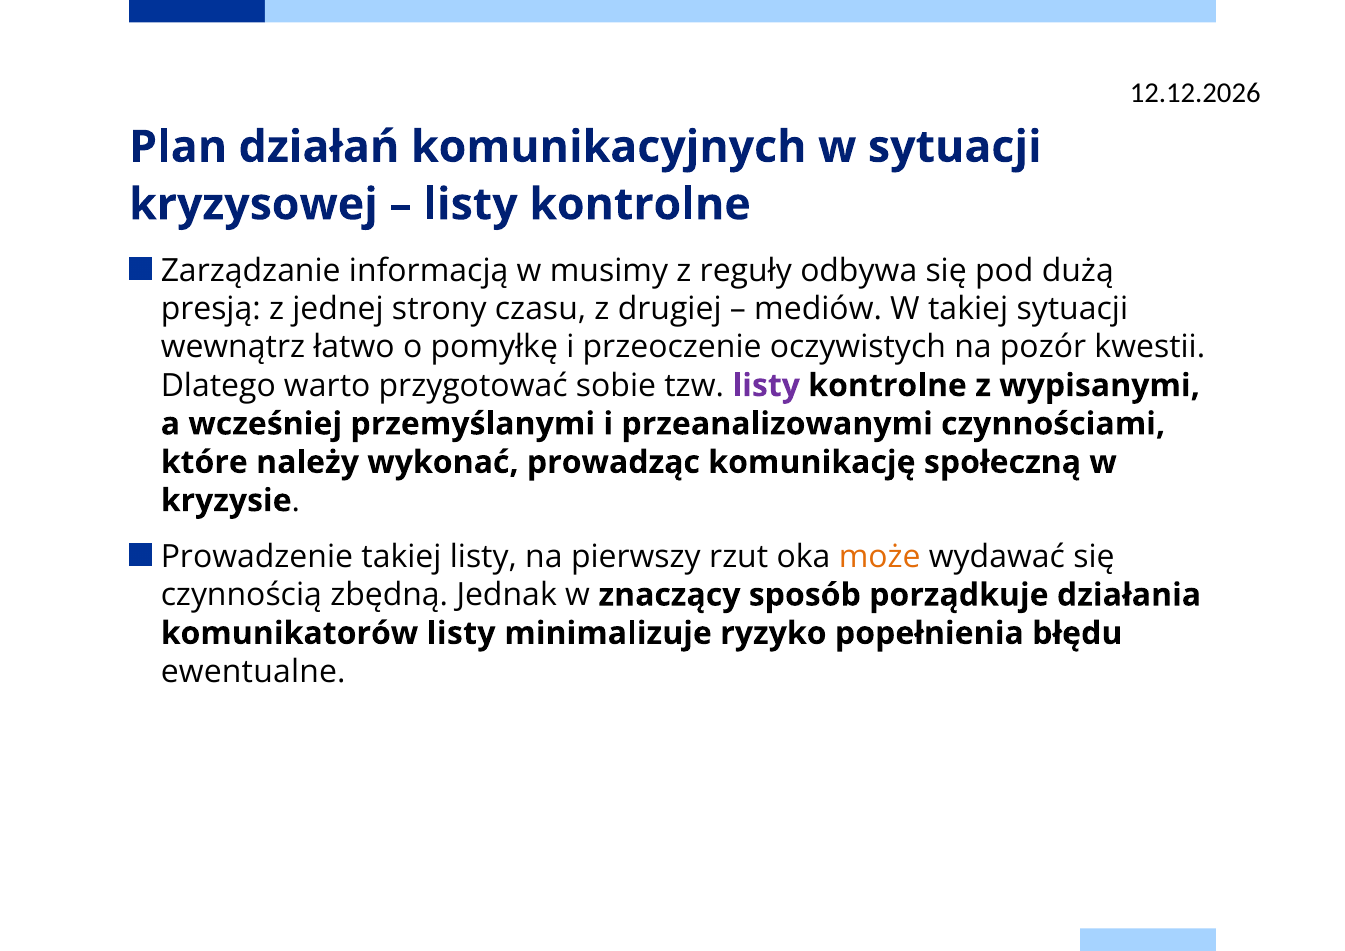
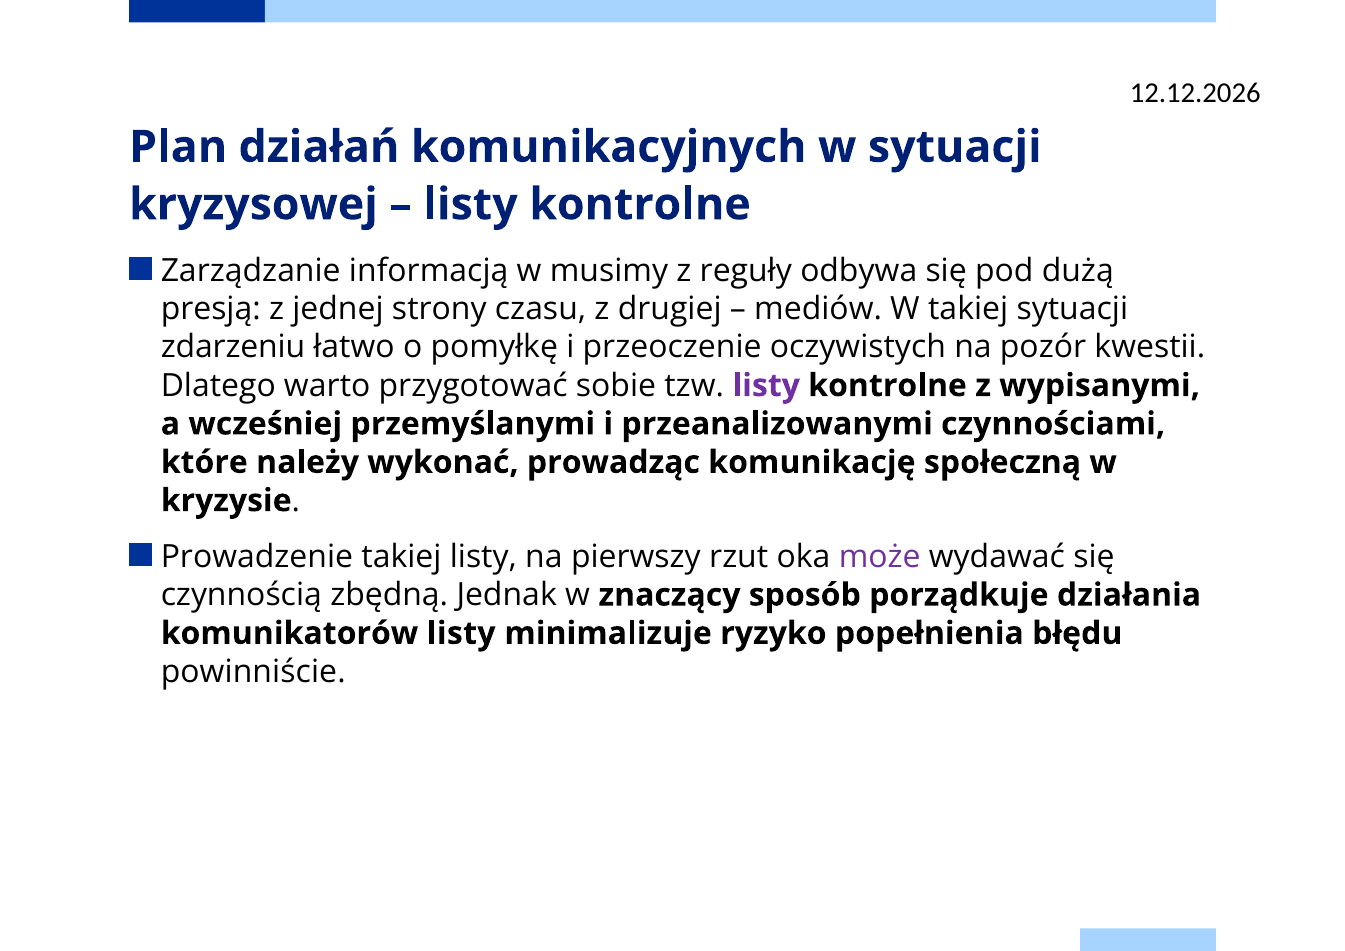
wewnątrz: wewnątrz -> zdarzeniu
może colour: orange -> purple
ewentualne: ewentualne -> powinniście
